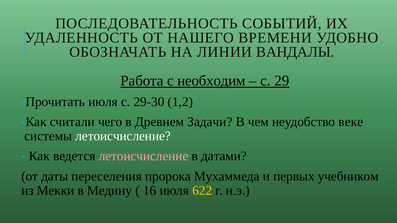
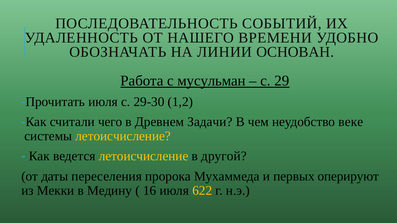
ВАНДАЛЫ: ВАНДАЛЫ -> ОСНОВАН
необходим: необходим -> мусульман
летоисчисление at (123, 136) colour: white -> yellow
летоисчисление at (144, 156) colour: pink -> yellow
датами: датами -> другой
учебником: учебником -> оперируют
